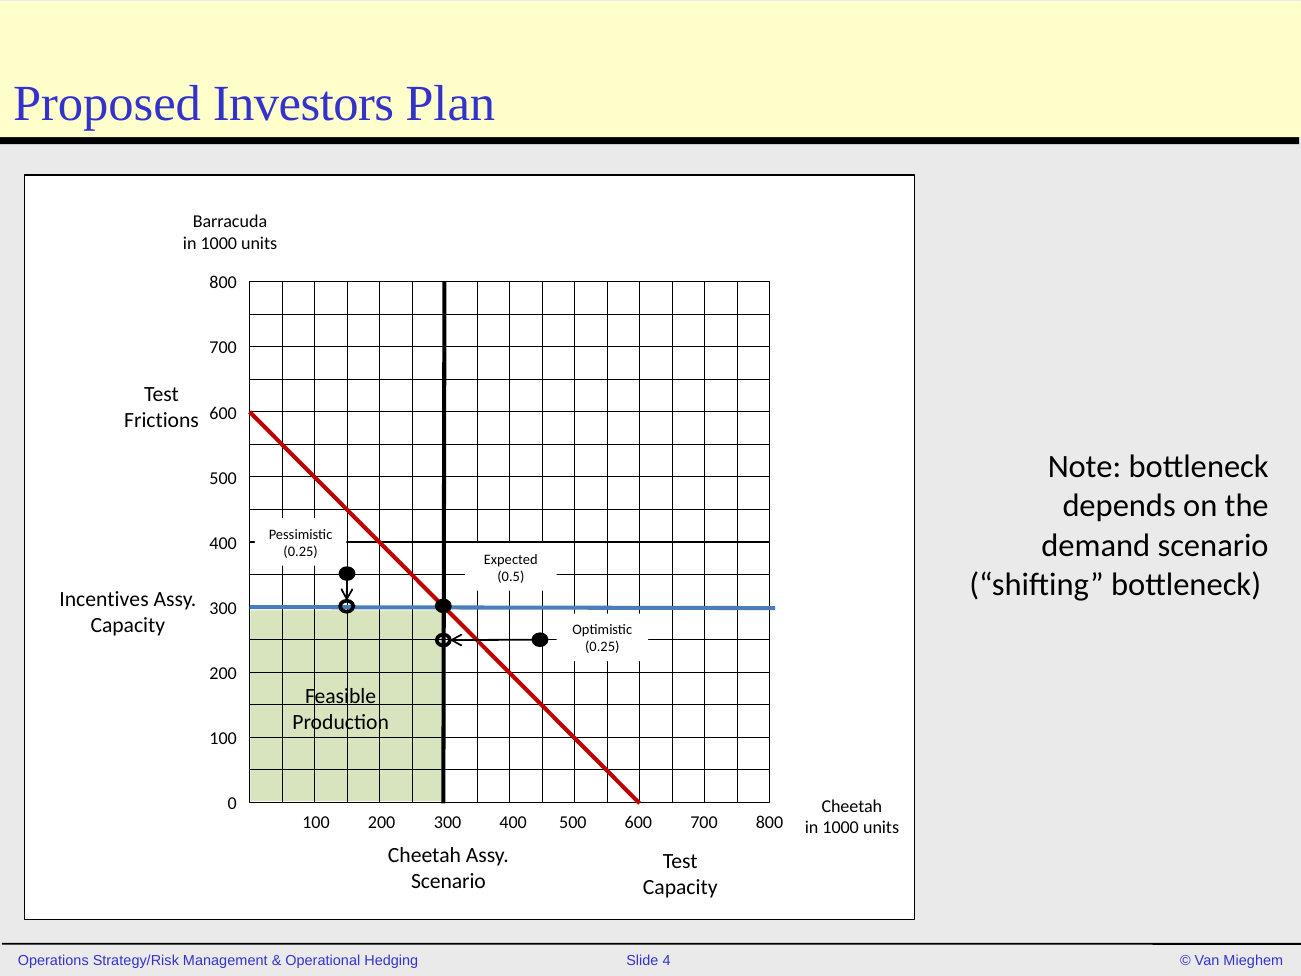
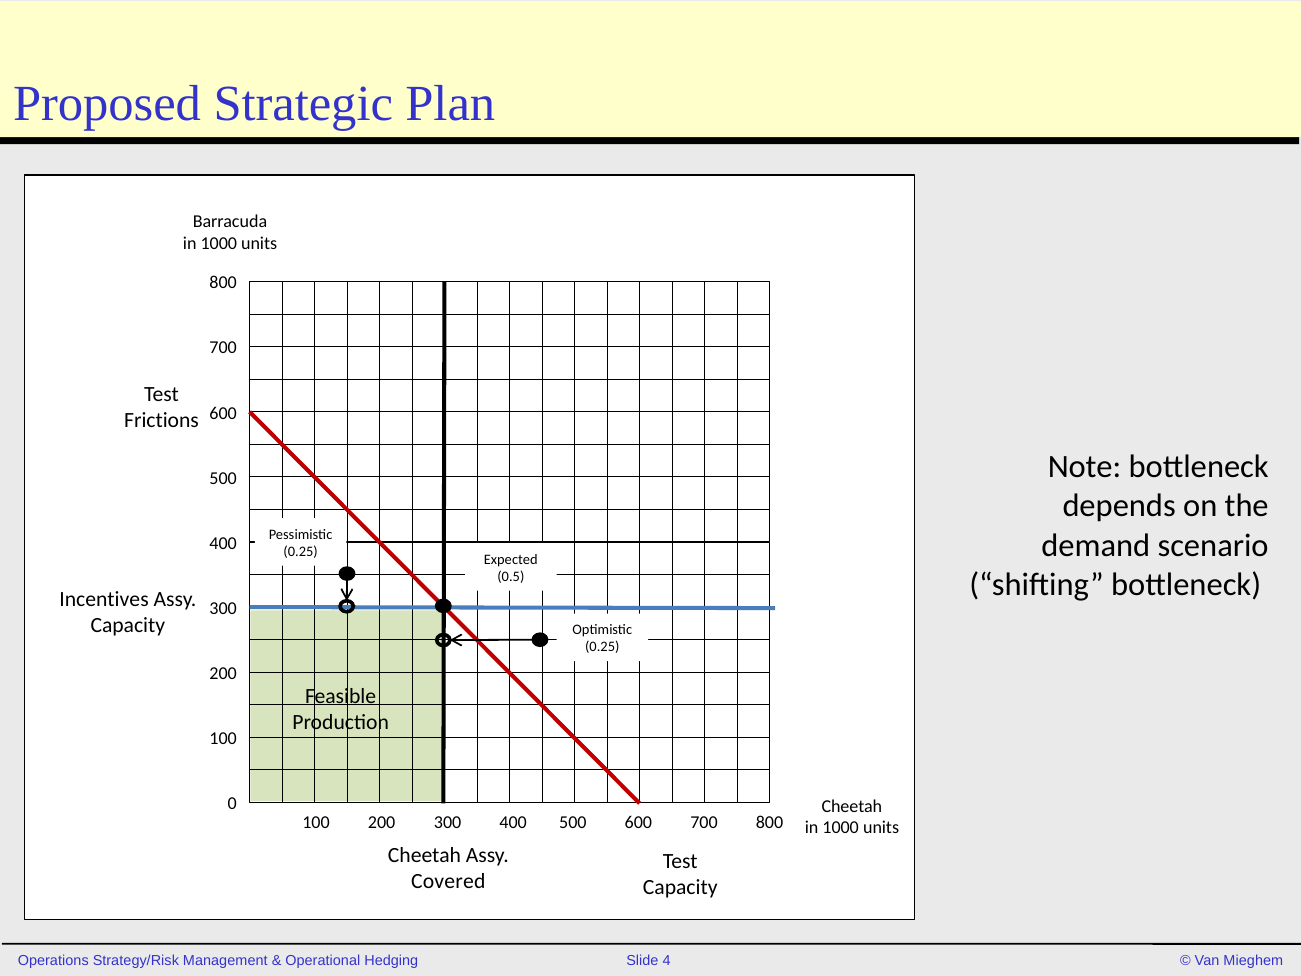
Investors: Investors -> Strategic
Scenario at (448, 881): Scenario -> Covered
